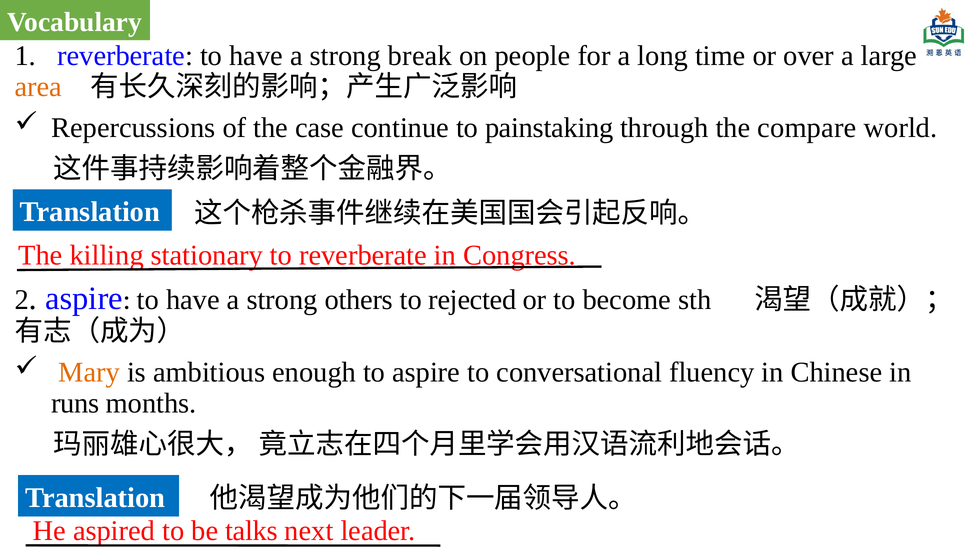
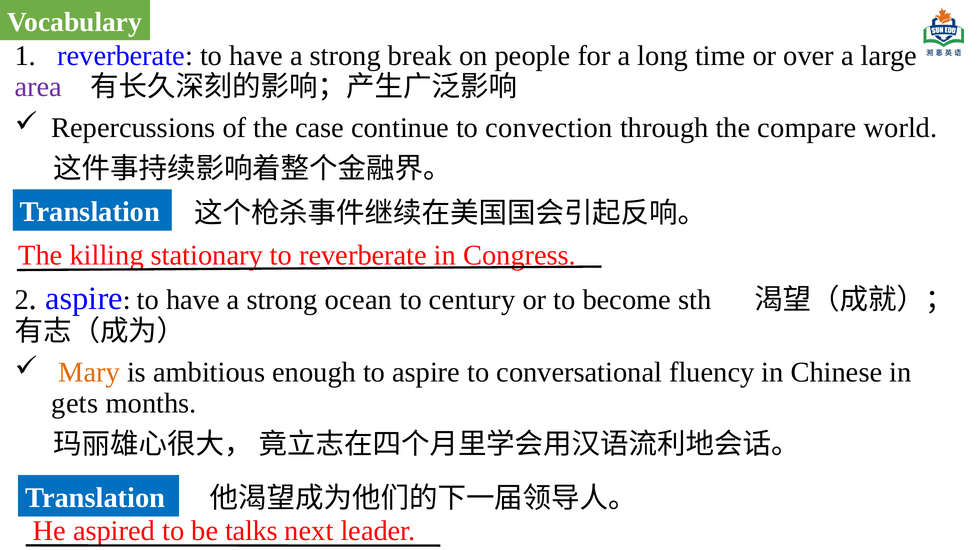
area colour: orange -> purple
painstaking: painstaking -> convection
others: others -> ocean
rejected: rejected -> century
runs: runs -> gets
